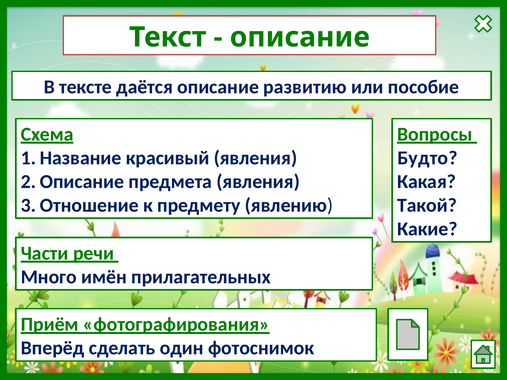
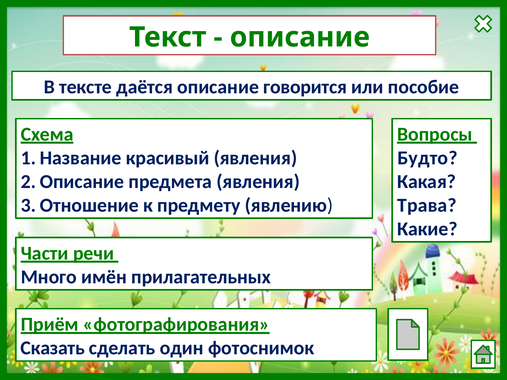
развитию: развитию -> говорится
Такой: Такой -> Трава
Вперёд: Вперёд -> Сказать
